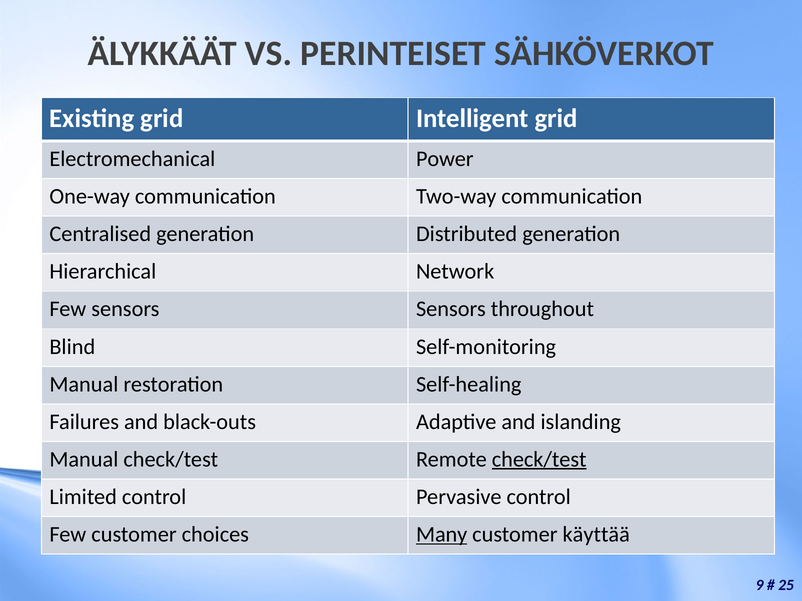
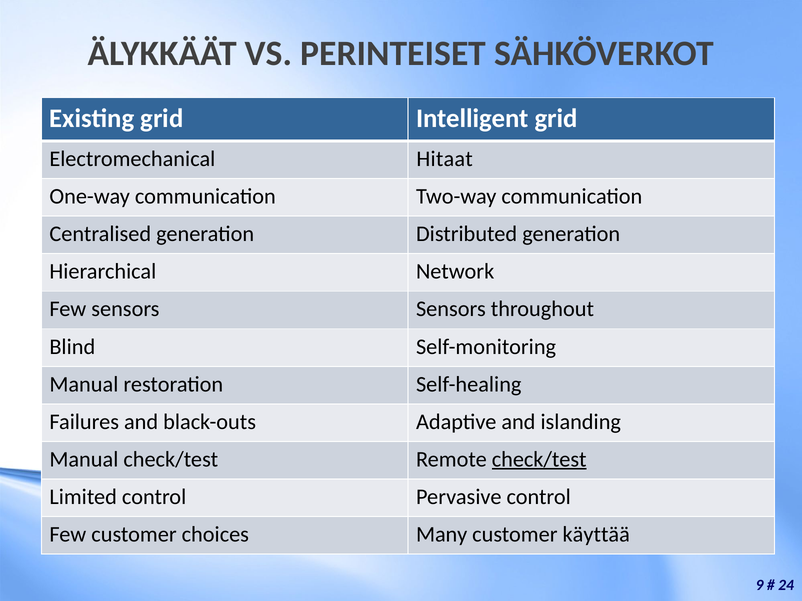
Power: Power -> Hitaat
Many underline: present -> none
25: 25 -> 24
